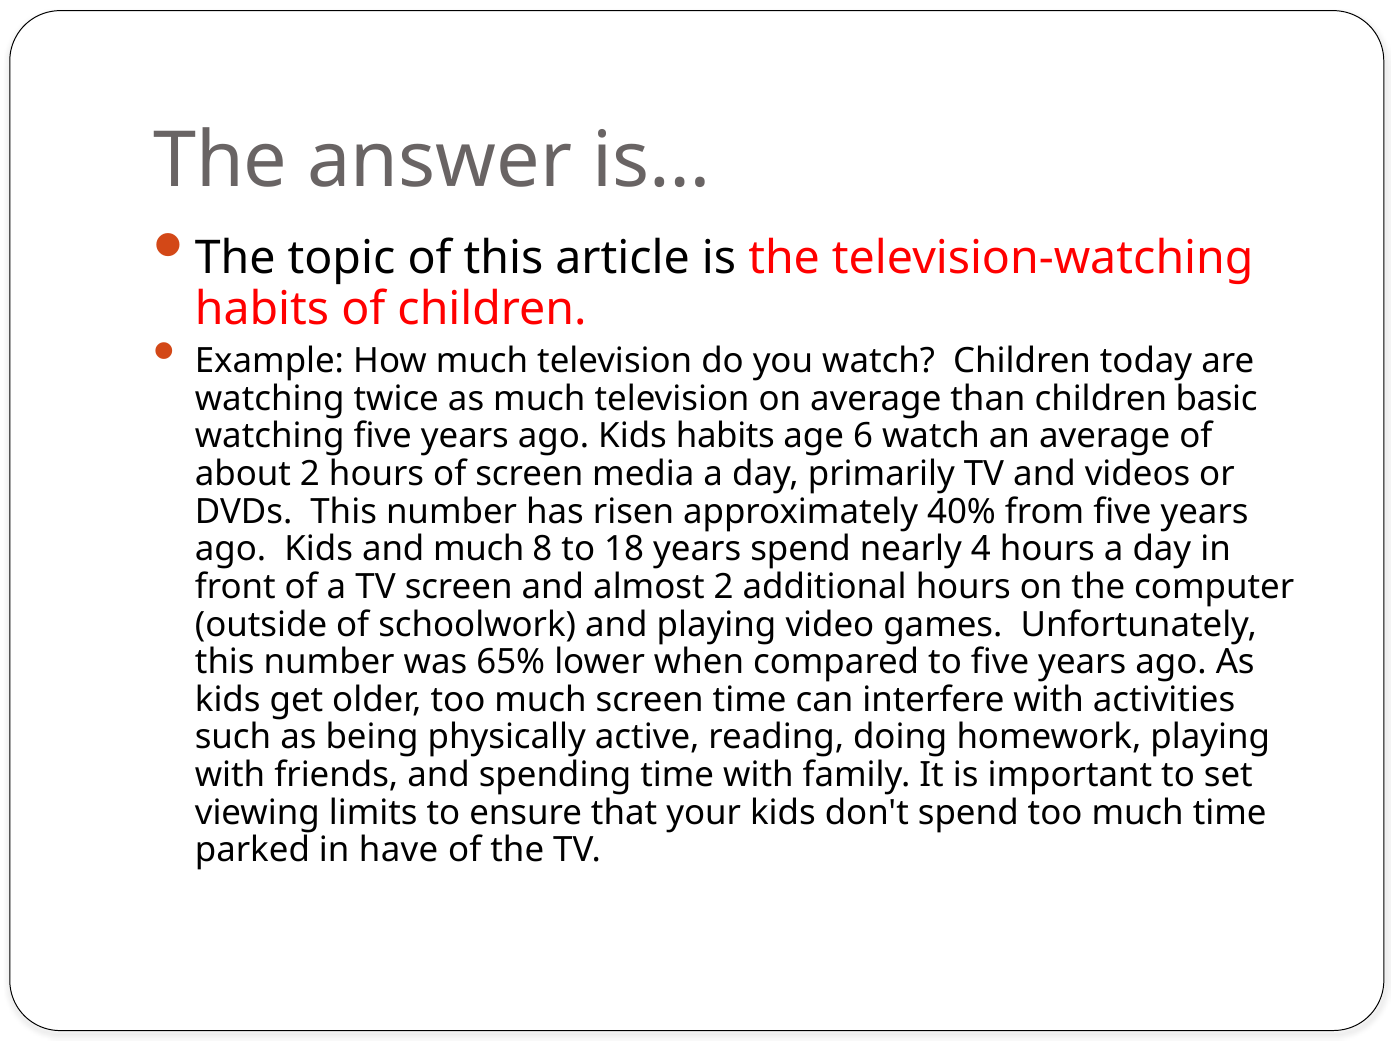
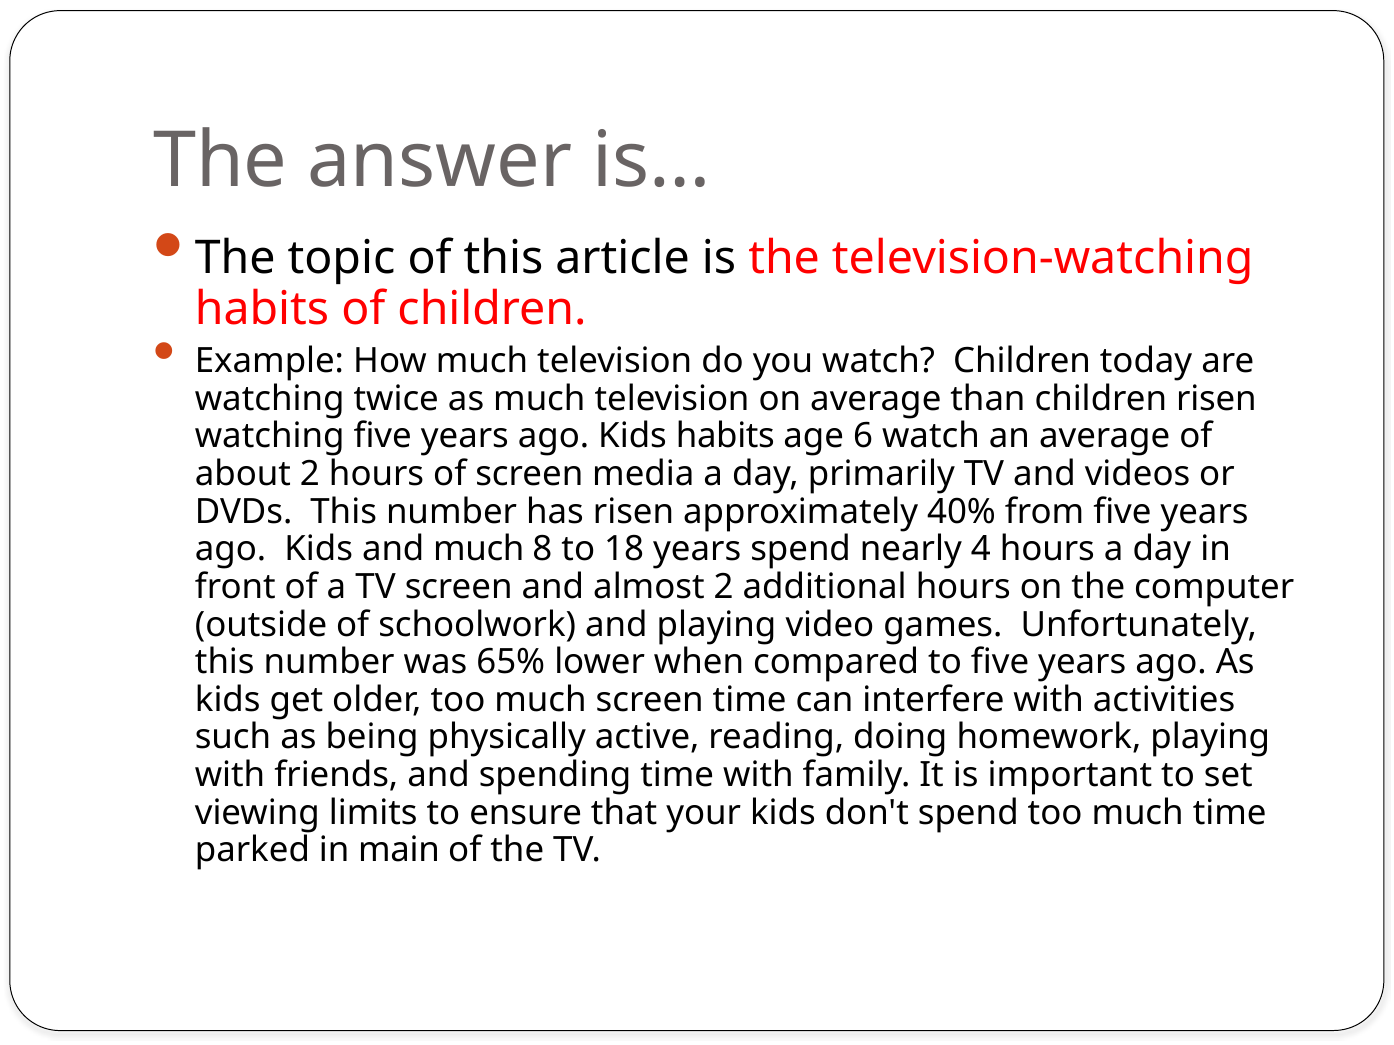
children basic: basic -> risen
have: have -> main
